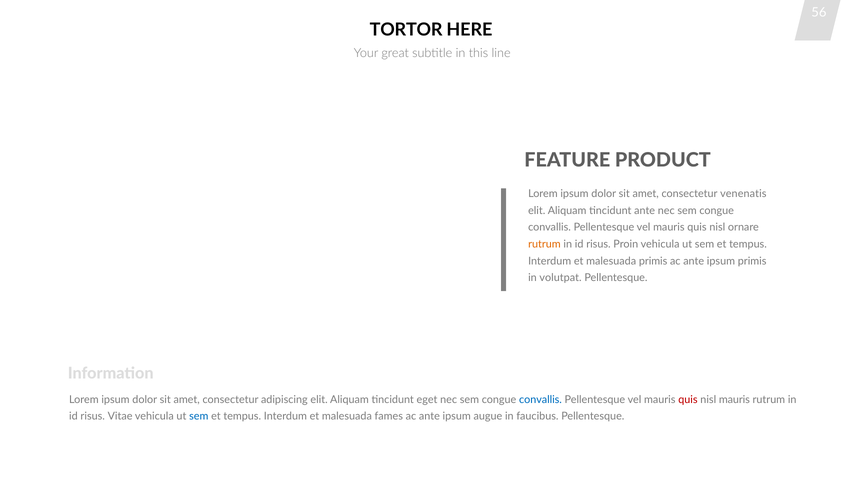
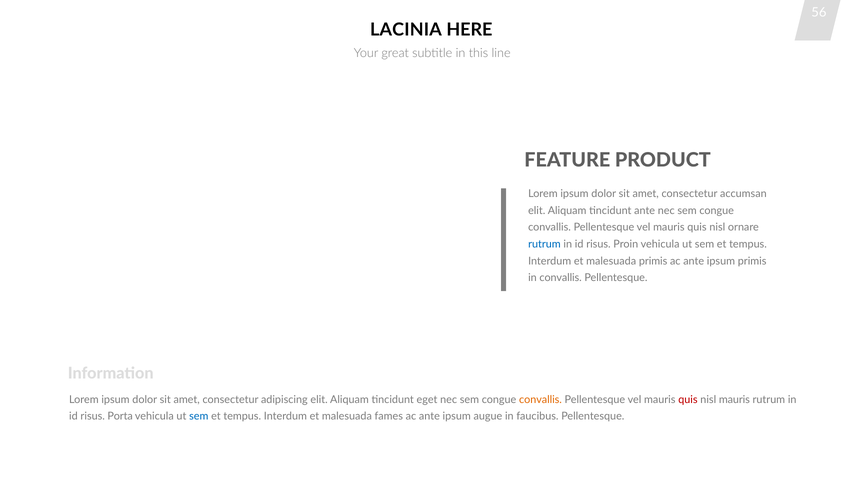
TORTOR: TORTOR -> LACINIA
venenatis: venenatis -> accumsan
rutrum at (544, 244) colour: orange -> blue
in volutpat: volutpat -> convallis
convallis at (540, 400) colour: blue -> orange
Vitae: Vitae -> Porta
